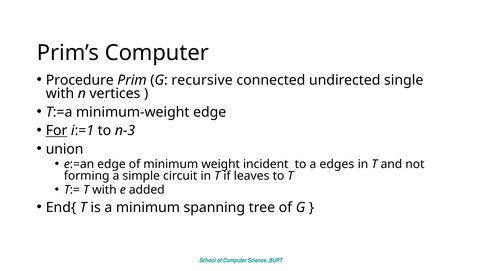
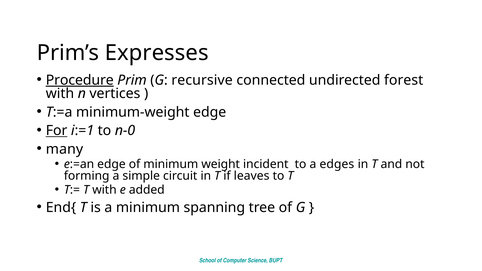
Prim’s Computer: Computer -> Expresses
Procedure underline: none -> present
single: single -> forest
n-3: n-3 -> n-0
union: union -> many
